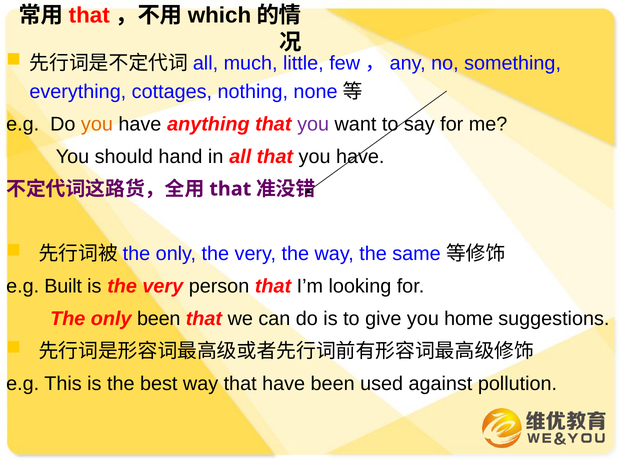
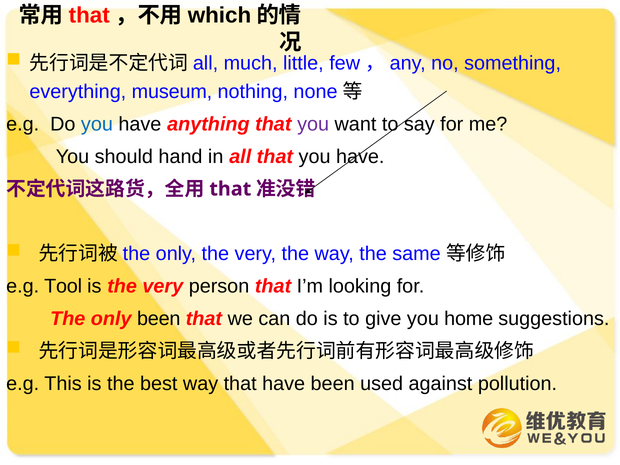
cottages: cottages -> museum
you at (97, 124) colour: orange -> blue
Built: Built -> Tool
